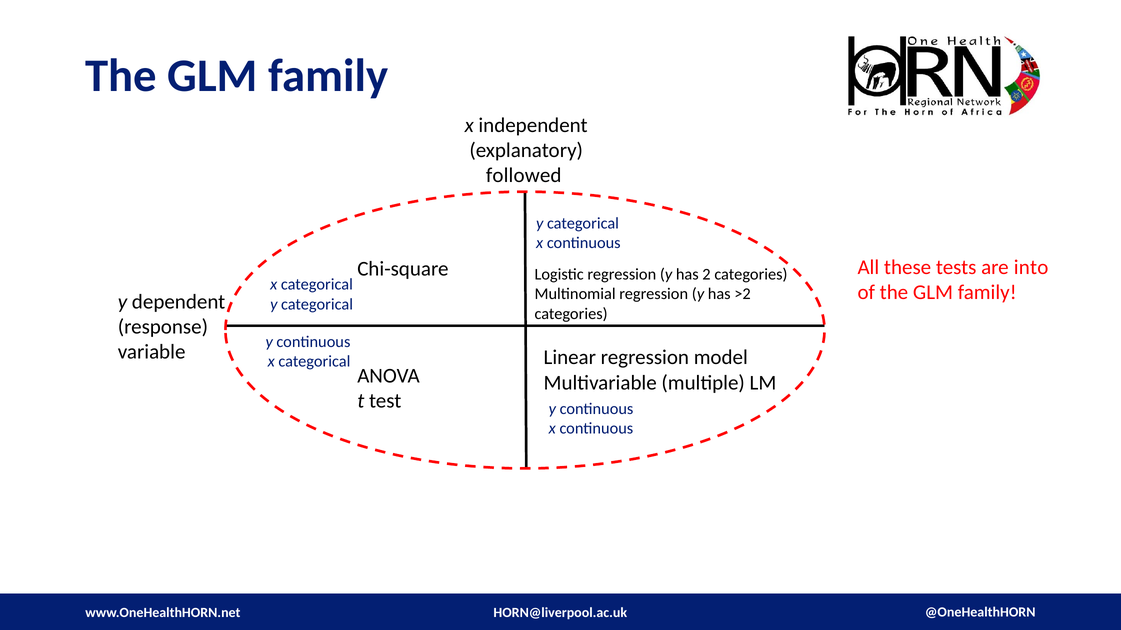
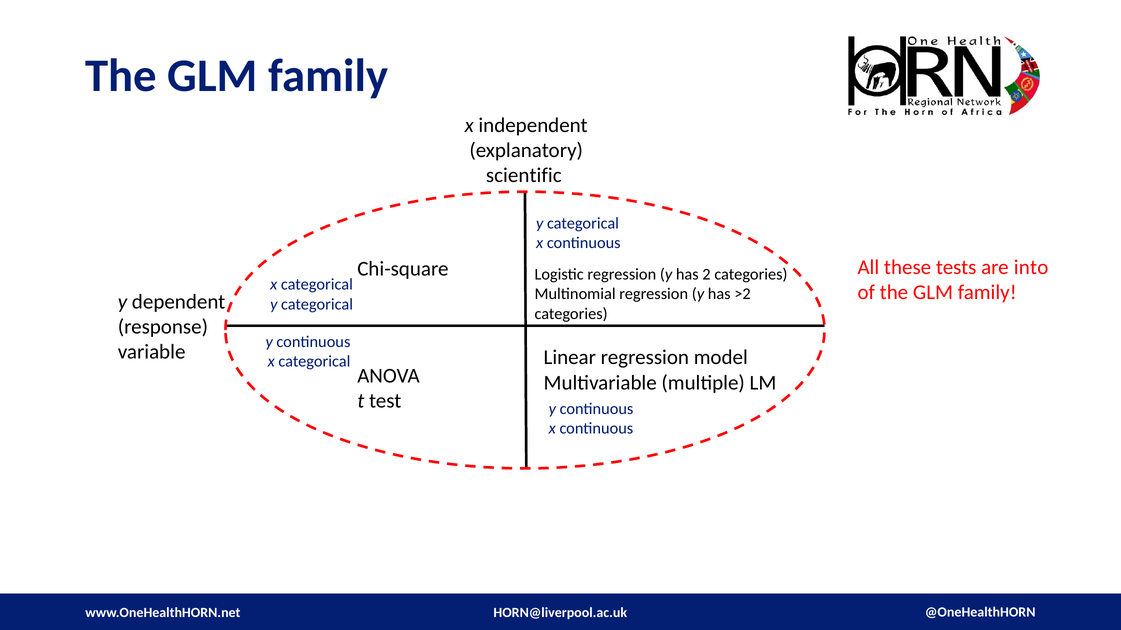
followed: followed -> scientific
